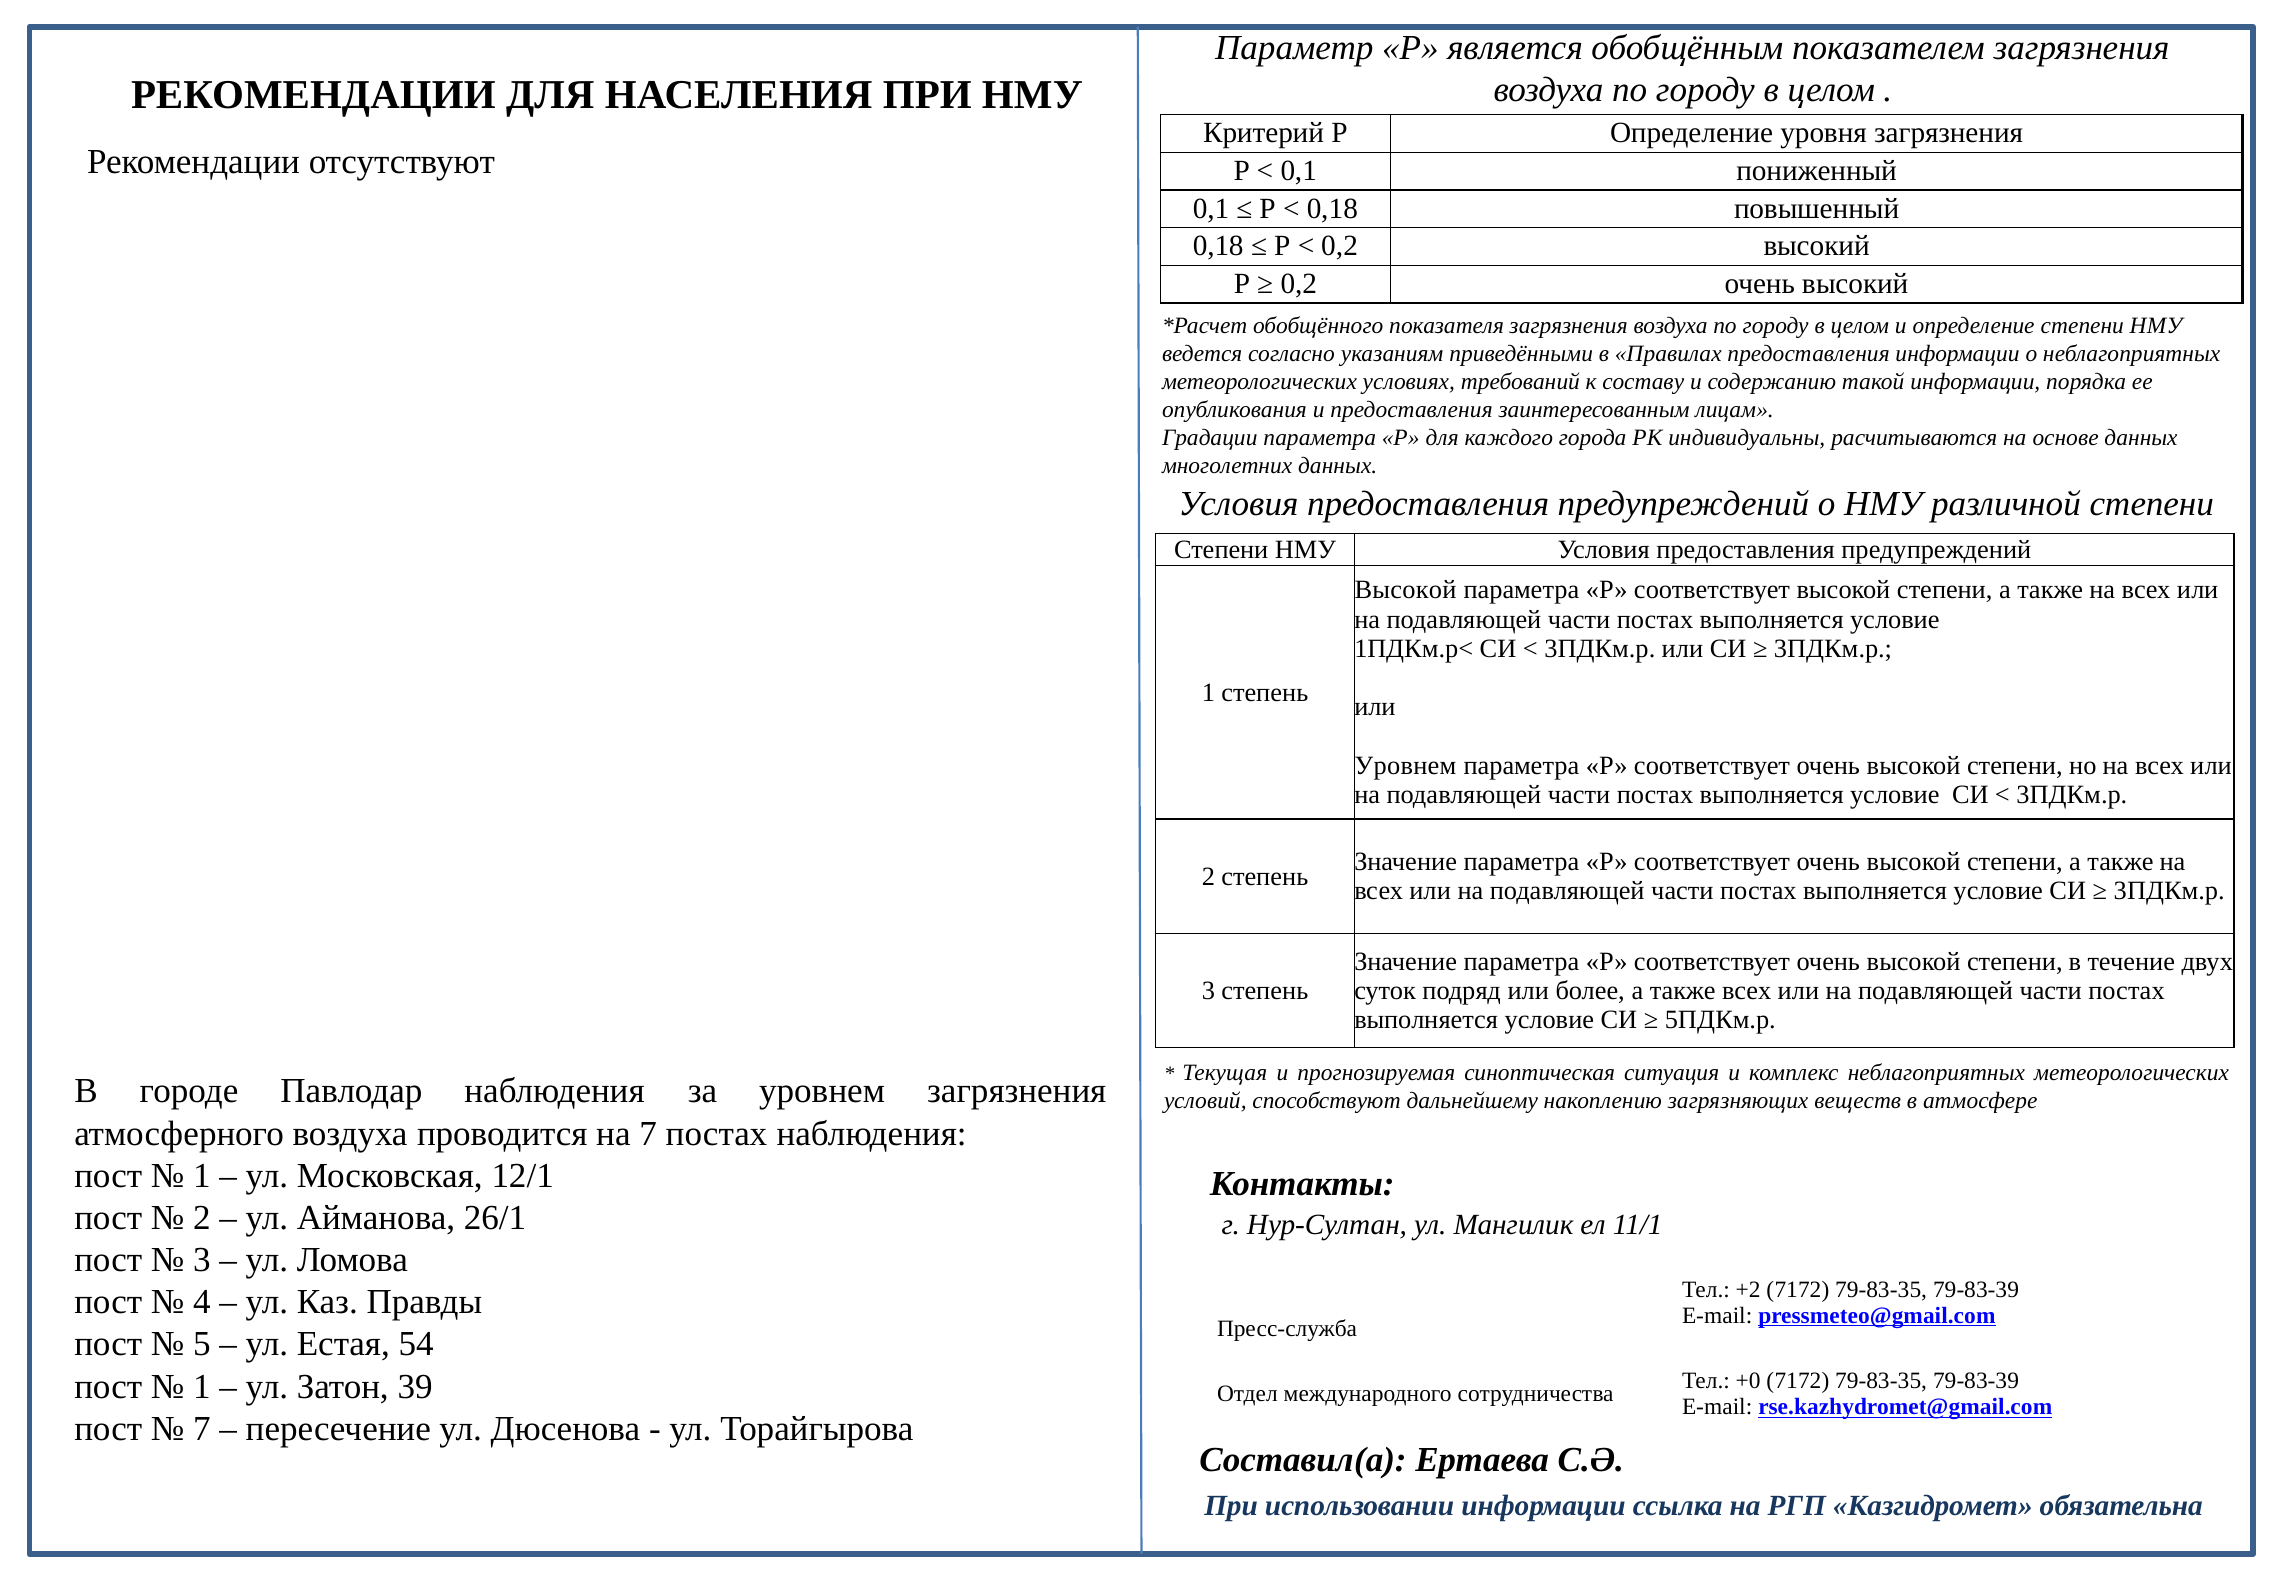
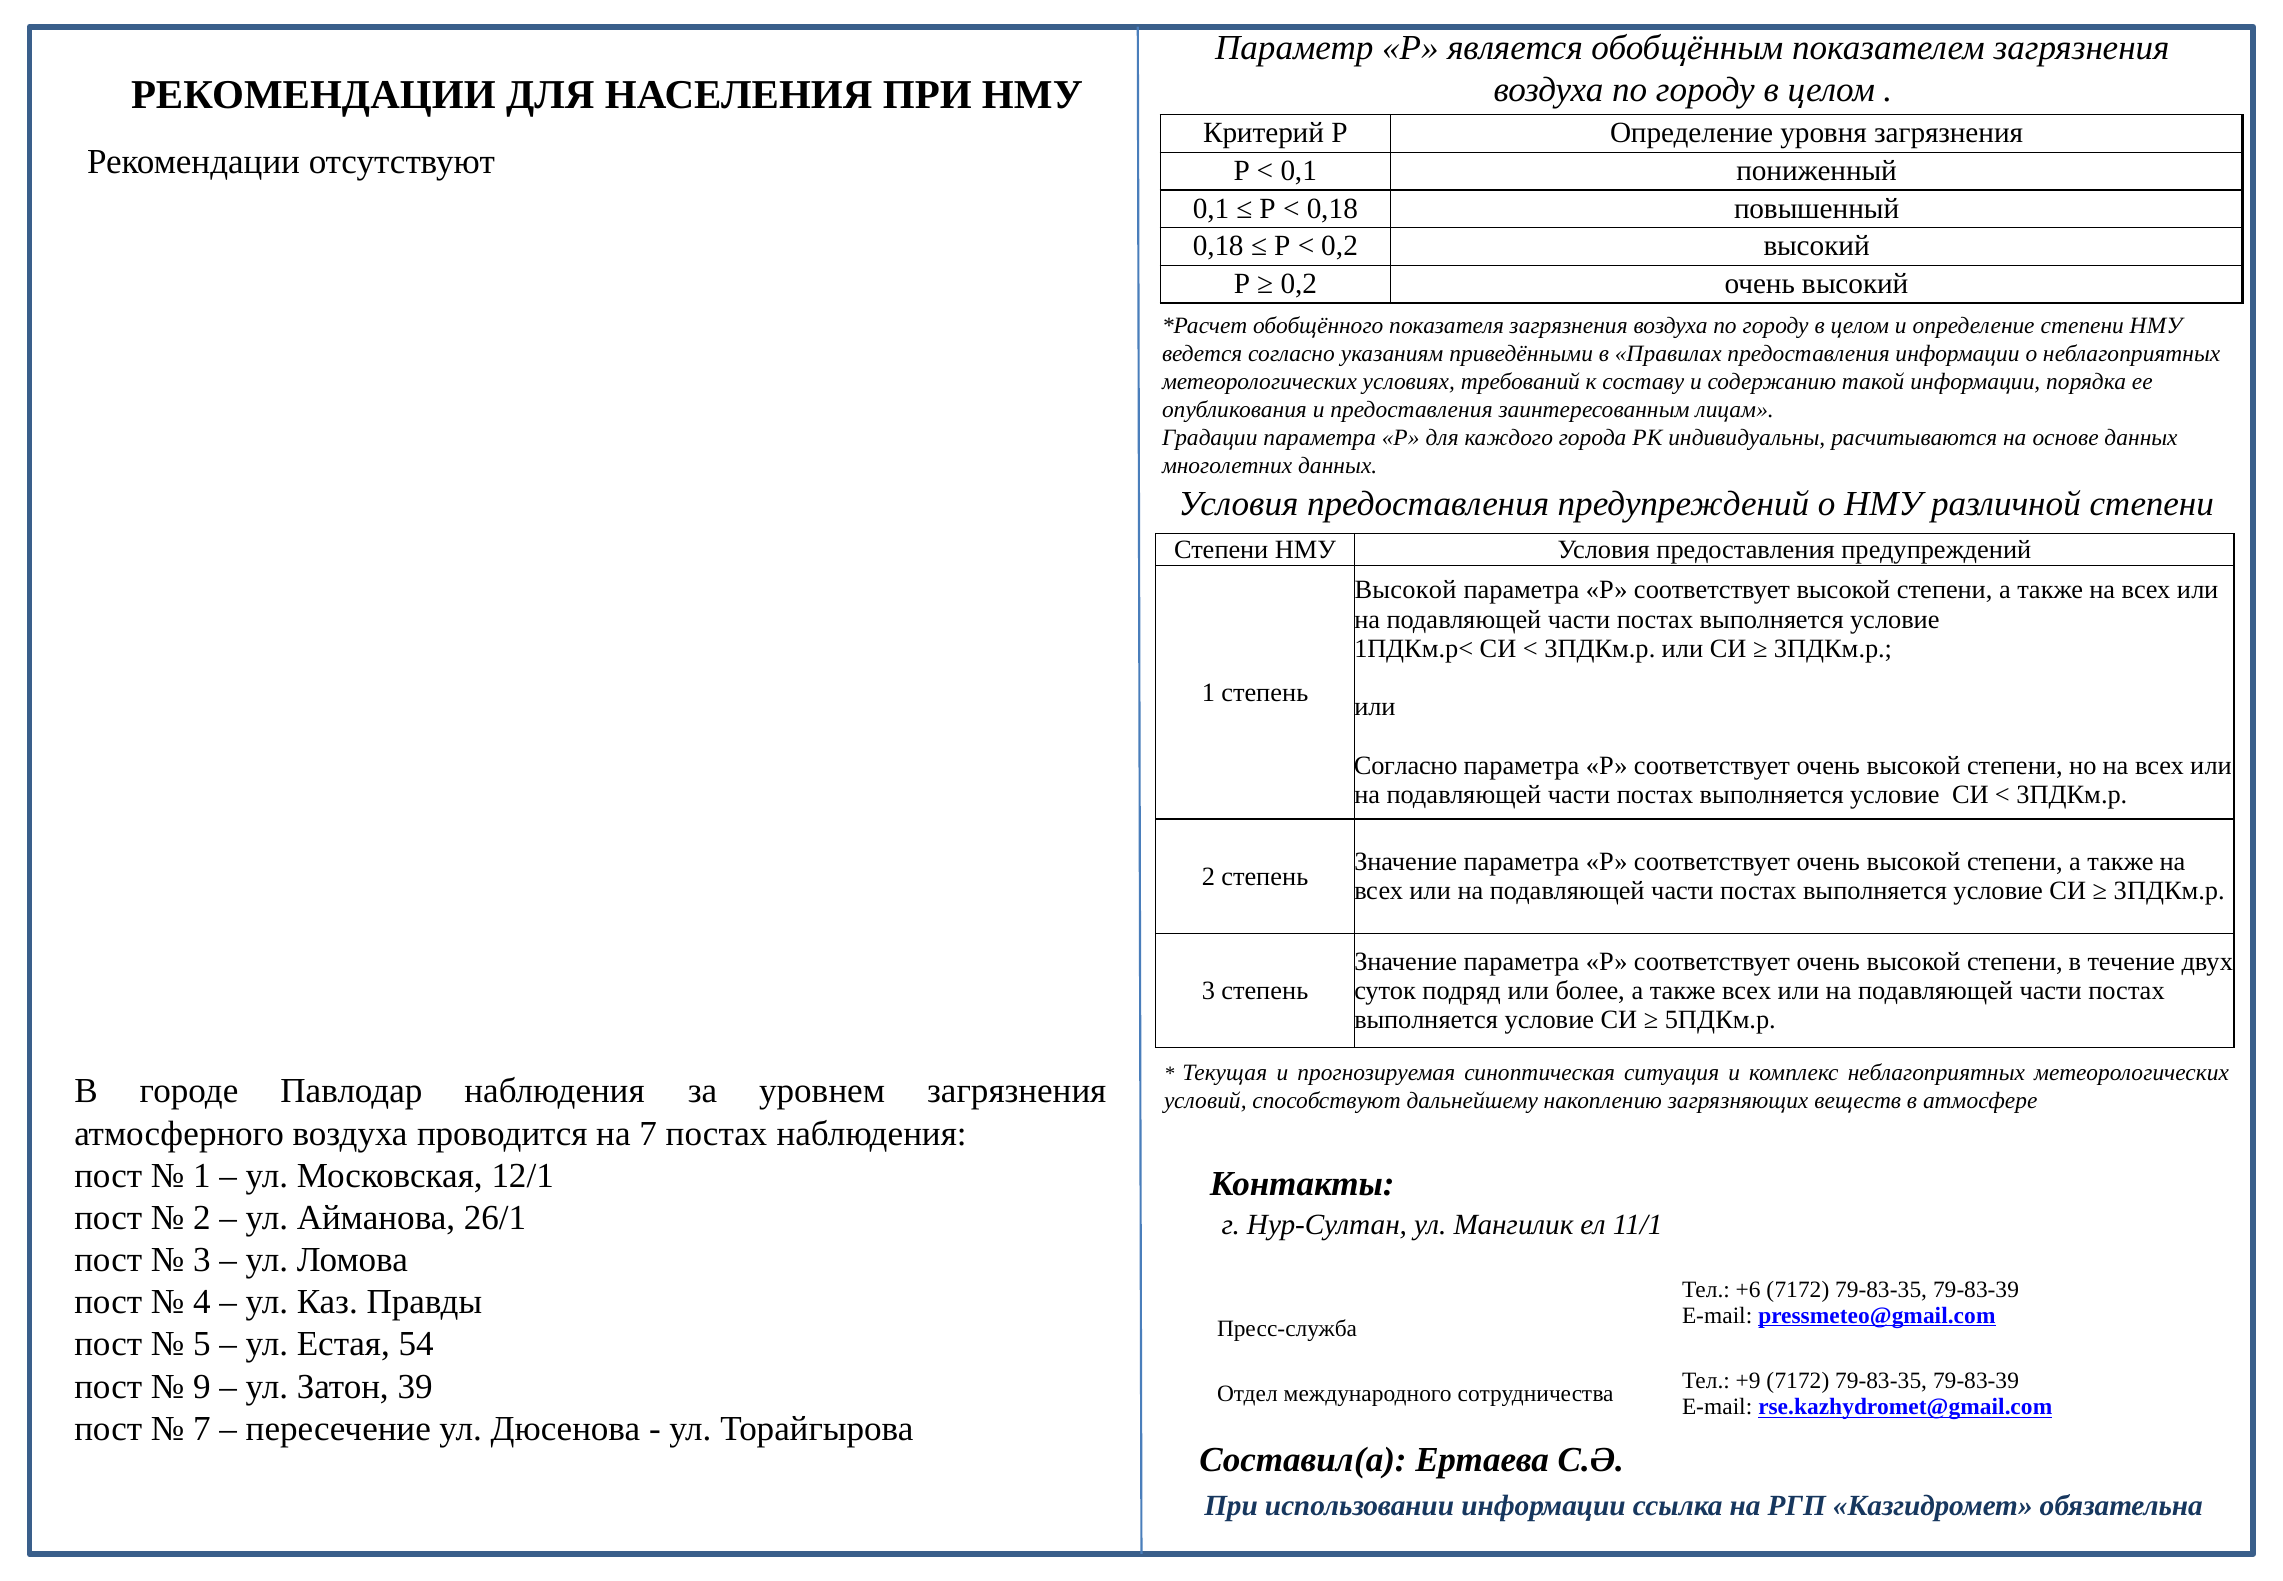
Уровнем at (1405, 765): Уровнем -> Согласно
+2: +2 -> +6
+0: +0 -> +9
1 at (202, 1386): 1 -> 9
